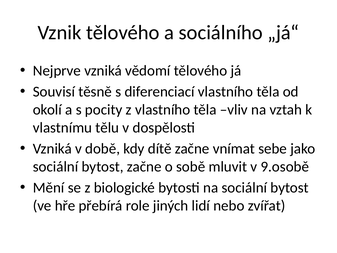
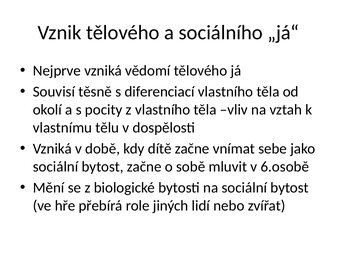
9.osobě: 9.osobě -> 6.osobě
